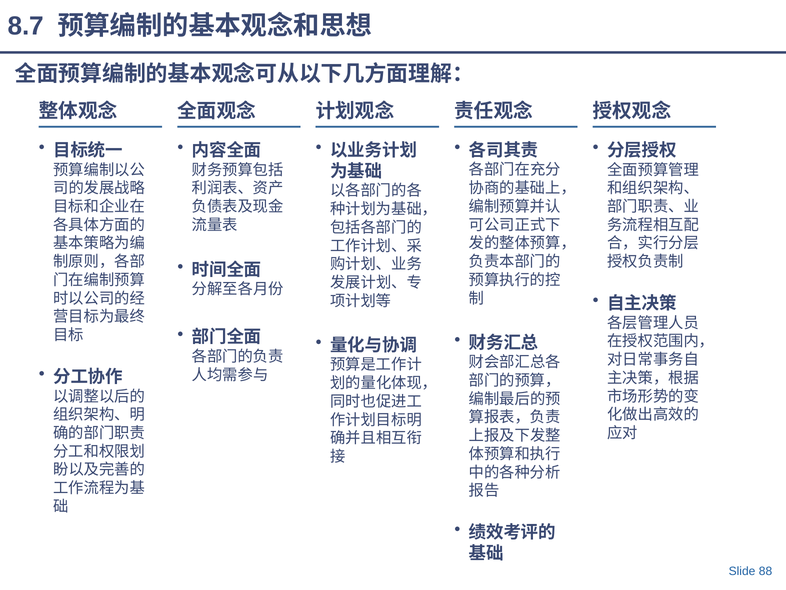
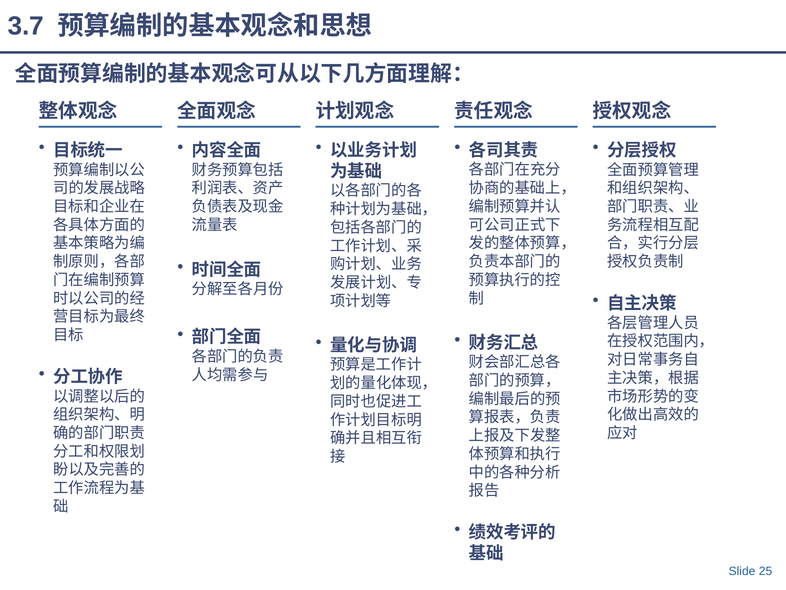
8.7: 8.7 -> 3.7
88: 88 -> 25
